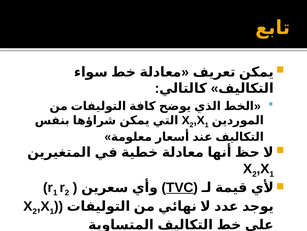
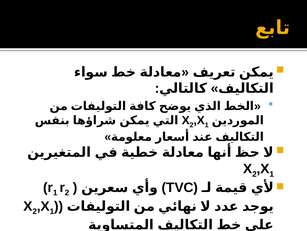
TVC underline: present -> none
